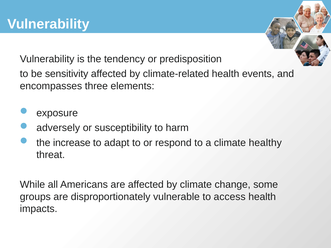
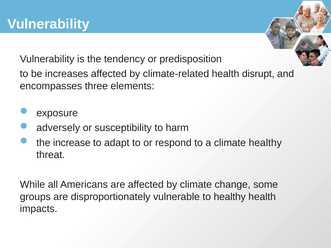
sensitivity: sensitivity -> increases
events: events -> disrupt
to access: access -> healthy
